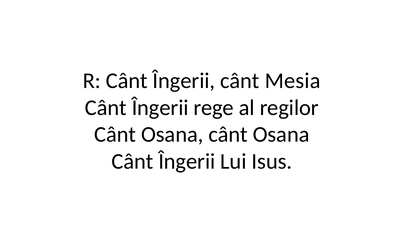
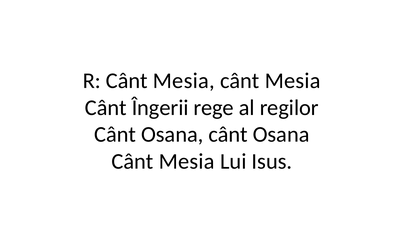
R Cânt Îngerii: Îngerii -> Mesia
Îngerii at (187, 162): Îngerii -> Mesia
